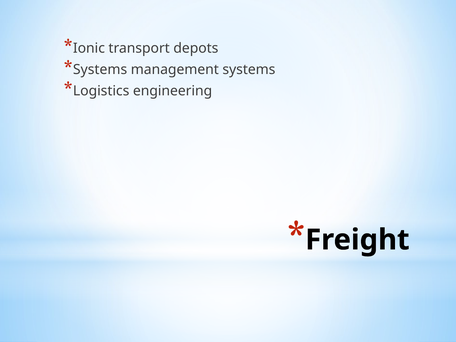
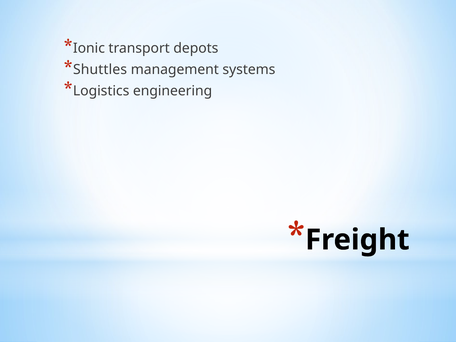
Systems at (100, 69): Systems -> Shuttles
